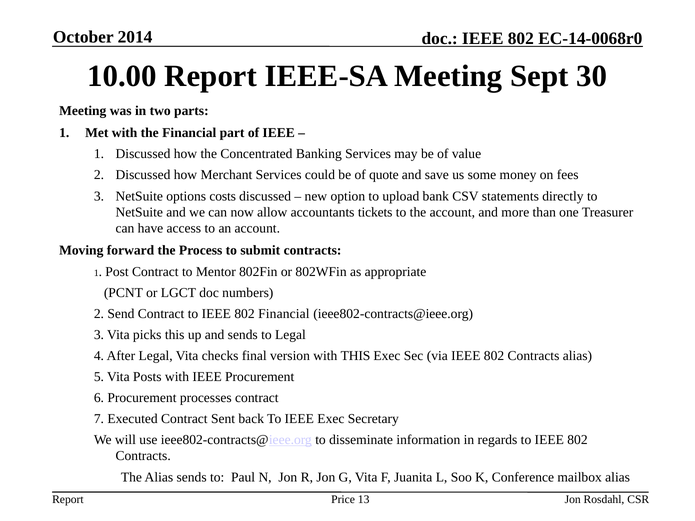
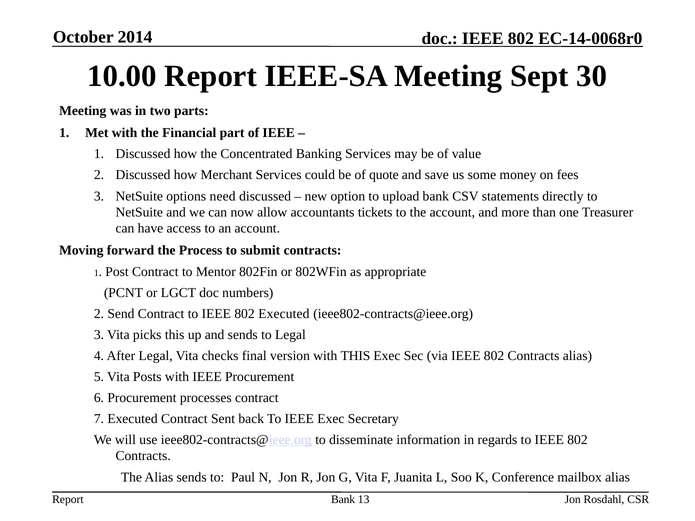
costs: costs -> need
802 Financial: Financial -> Executed
Price at (343, 500): Price -> Bank
